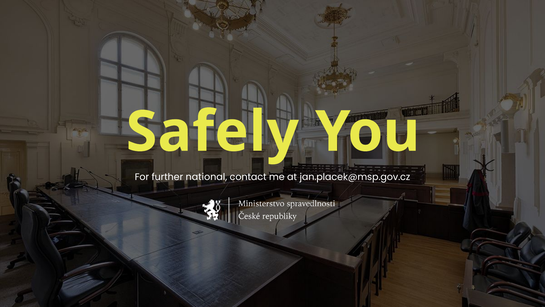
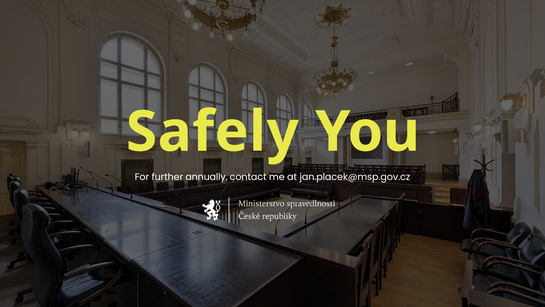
national: national -> annually
